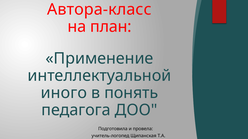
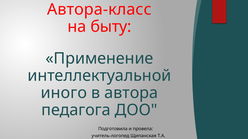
план: план -> быту
понять: понять -> автора
